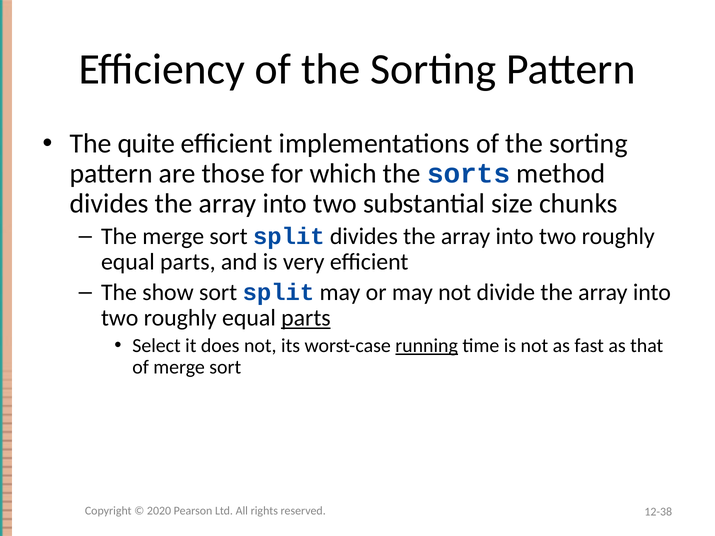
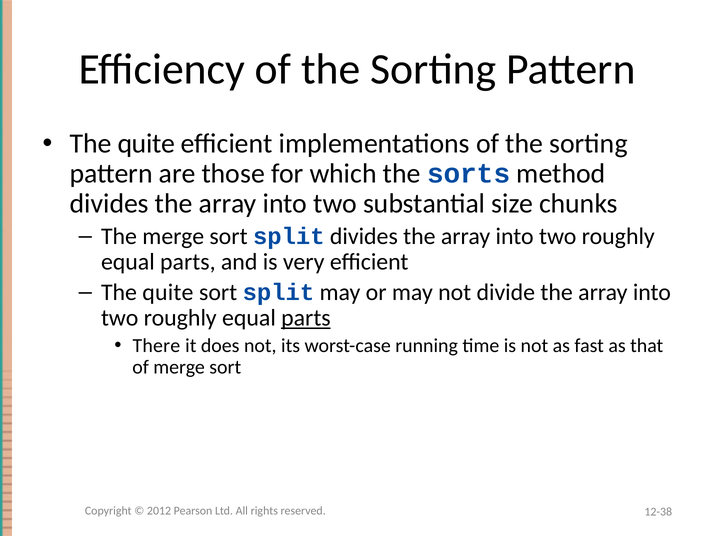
show at (168, 293): show -> quite
Select: Select -> There
running underline: present -> none
2020: 2020 -> 2012
